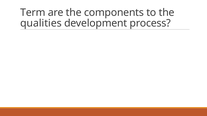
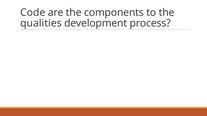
Term: Term -> Code
